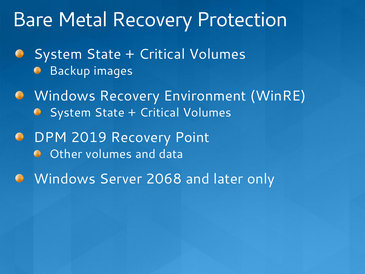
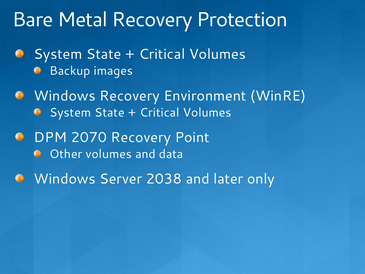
2019: 2019 -> 2070
2068: 2068 -> 2038
